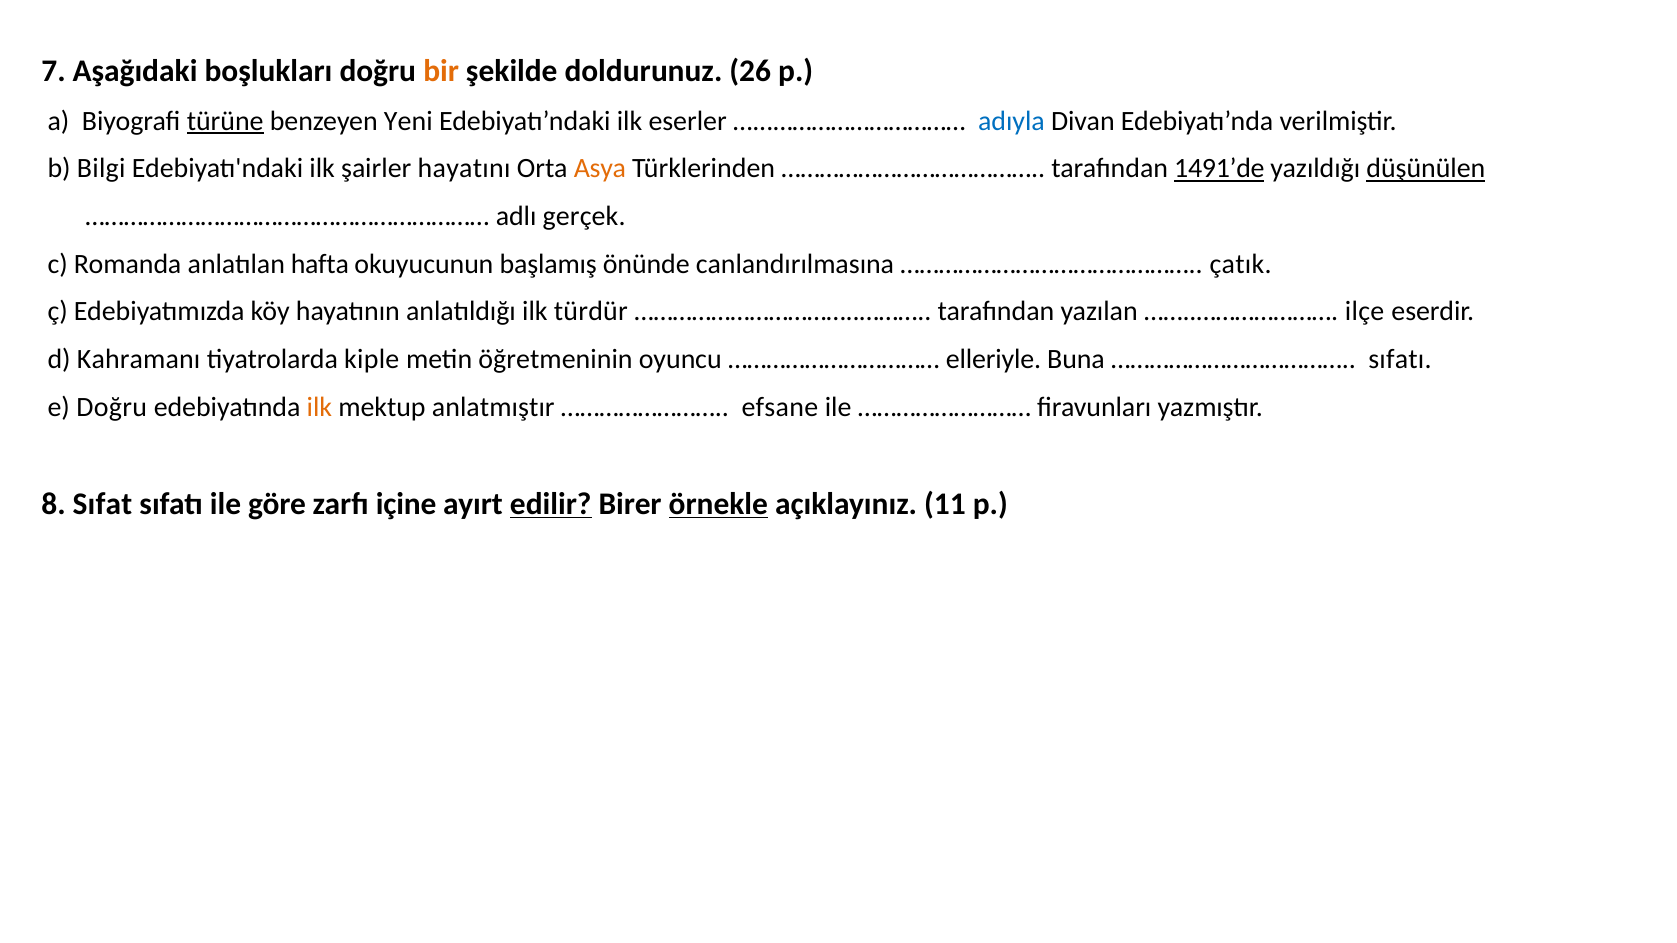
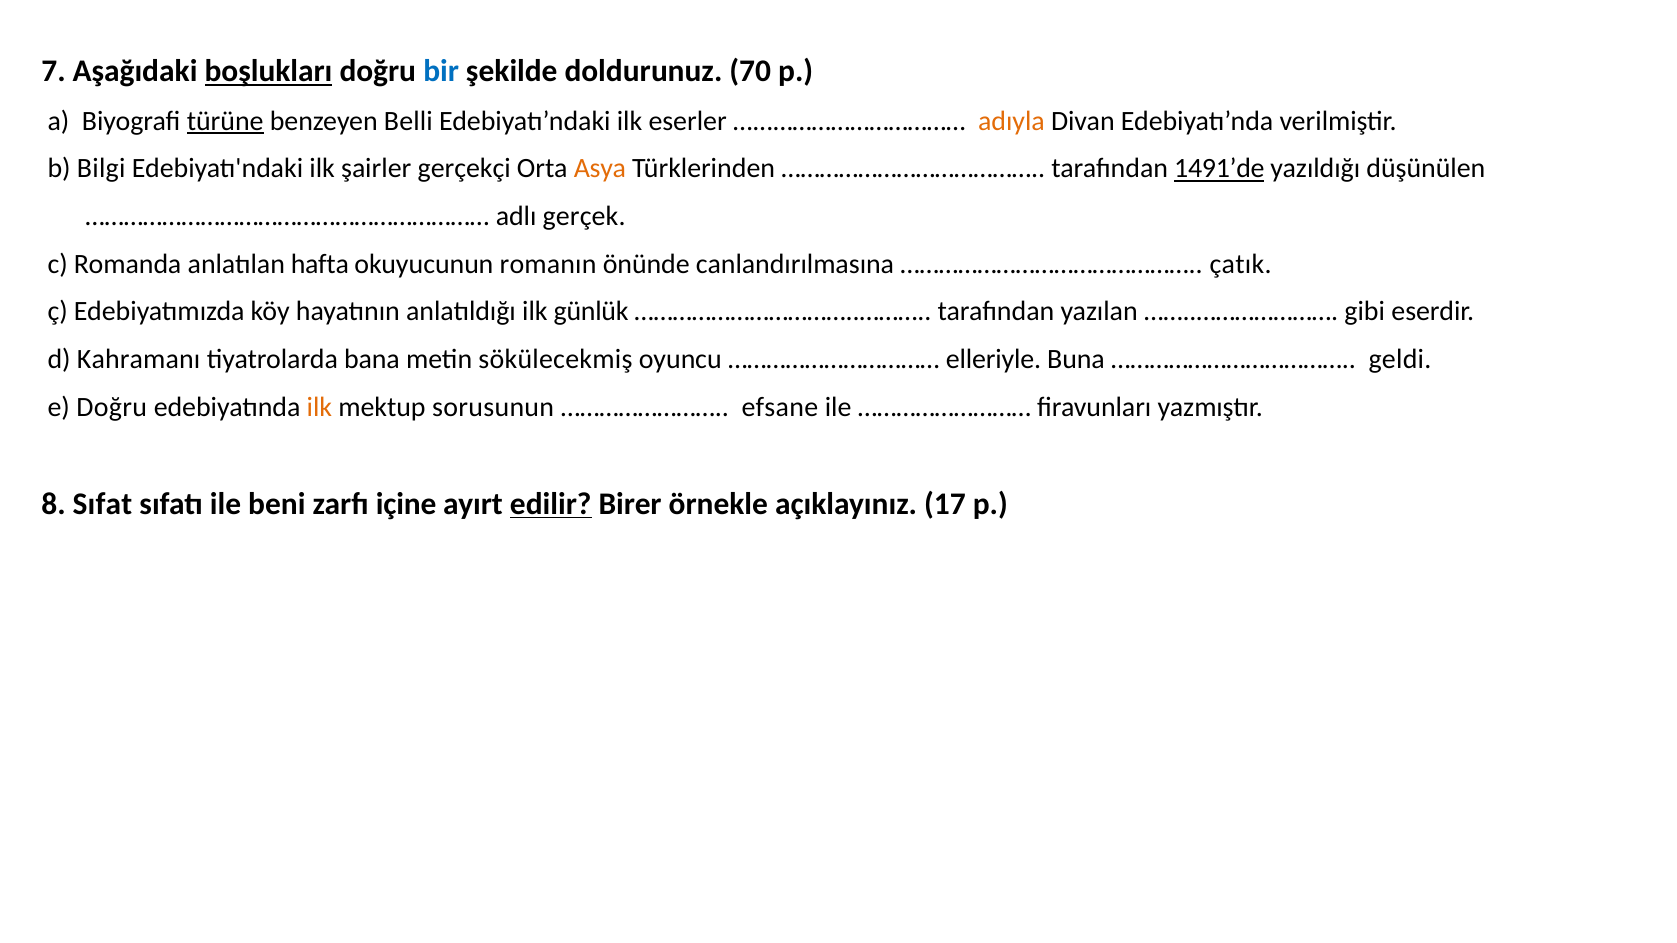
boşlukları underline: none -> present
bir colour: orange -> blue
26: 26 -> 70
Yeni: Yeni -> Belli
adıyla colour: blue -> orange
hayatını: hayatını -> gerçekçi
düşünülen underline: present -> none
başlamış: başlamış -> romanın
türdür: türdür -> günlük
ilçe: ilçe -> gibi
kiple: kiple -> bana
öğretmeninin: öğretmeninin -> sökülecekmiş
sıfatı at (1400, 359): sıfatı -> geldi
anlatmıştır: anlatmıştır -> sorusunun
göre: göre -> beni
örnekle underline: present -> none
11: 11 -> 17
